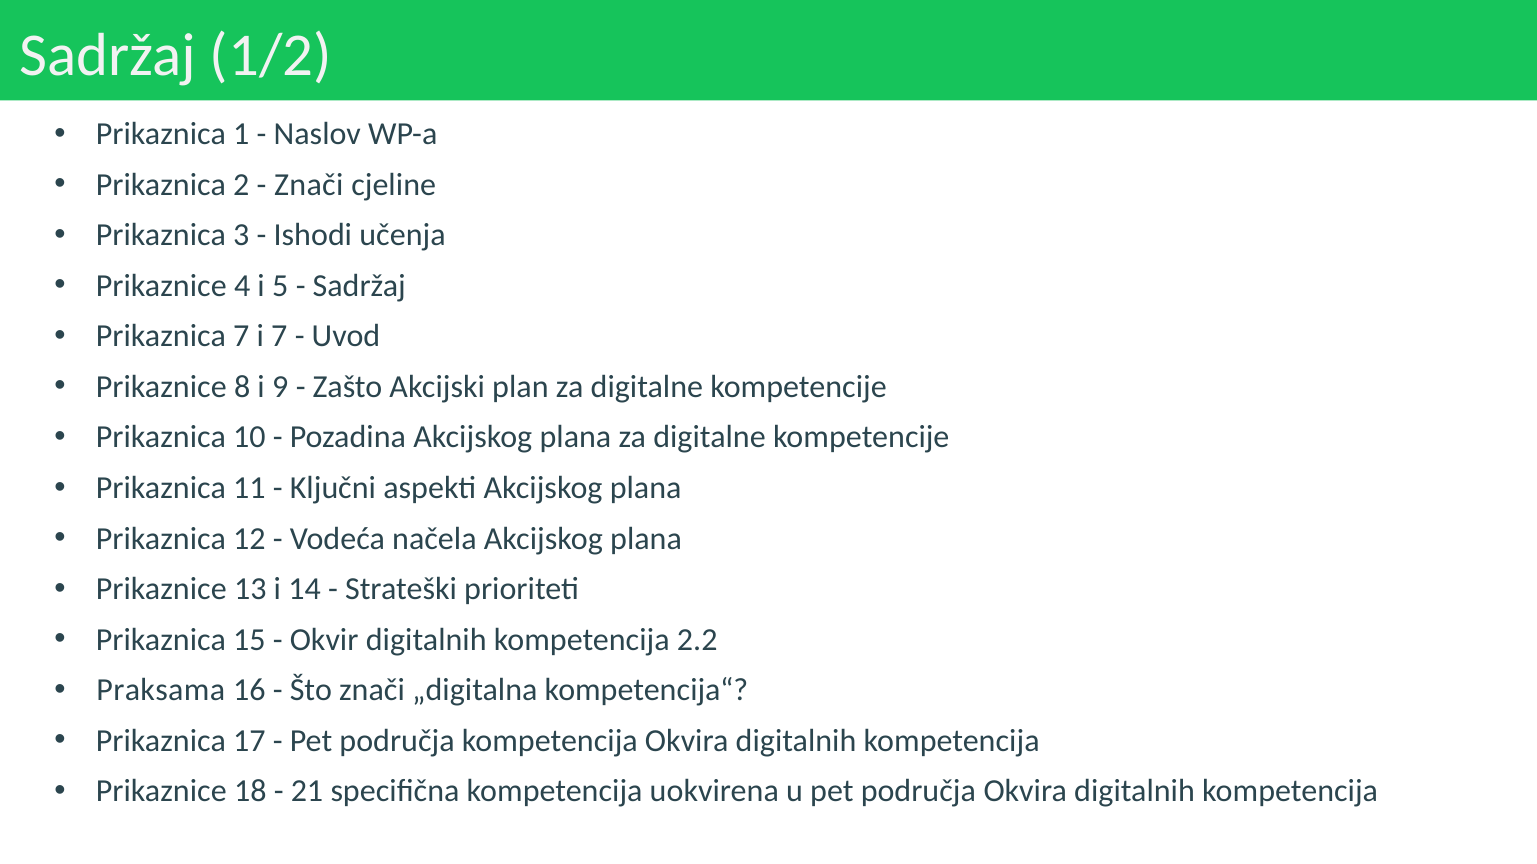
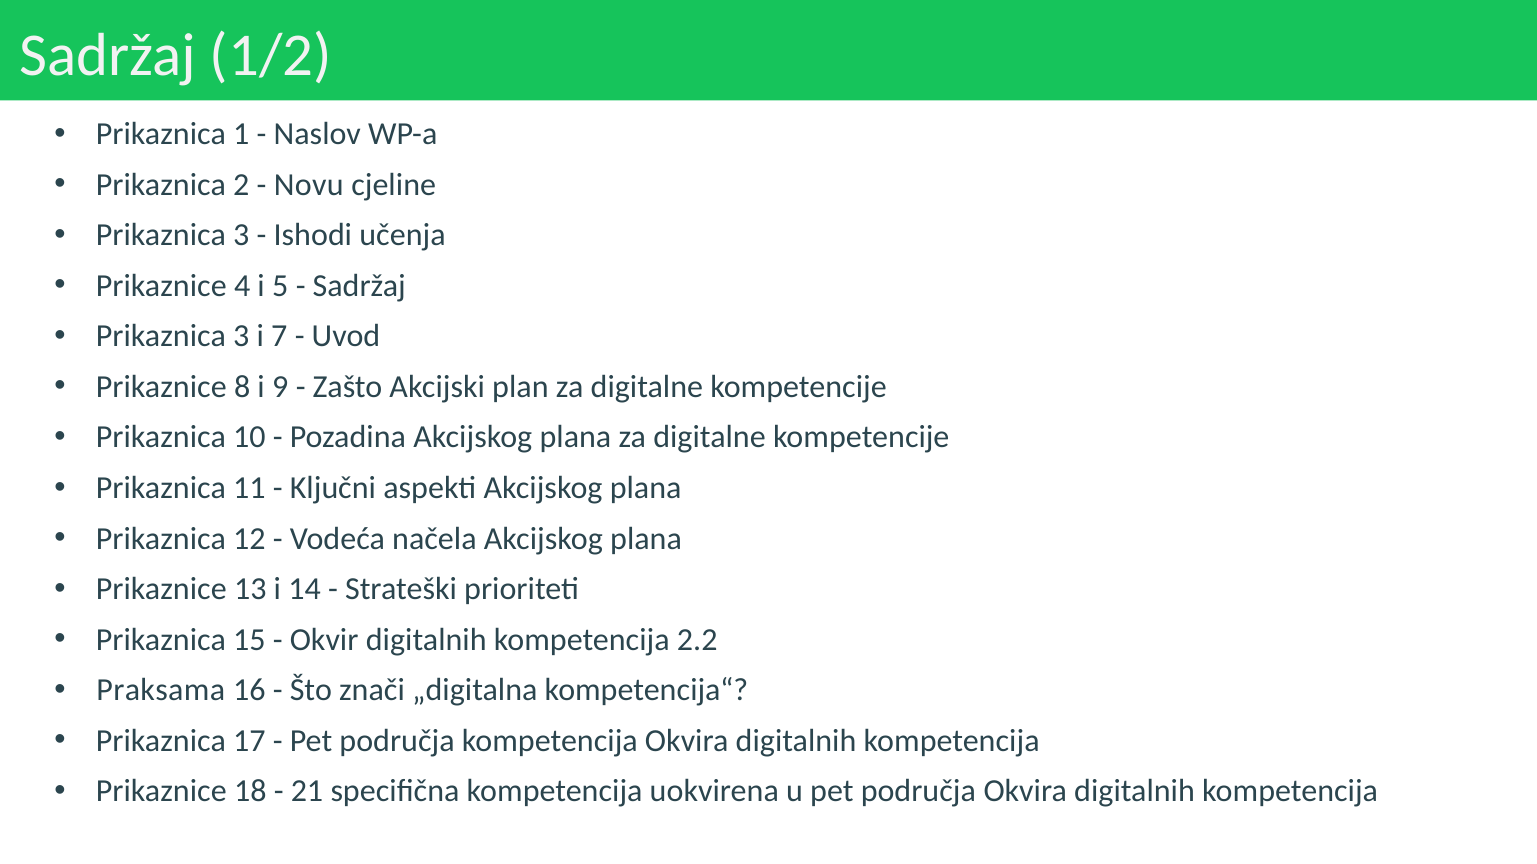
Znači at (309, 185): Znači -> Novu
7 at (241, 336): 7 -> 3
